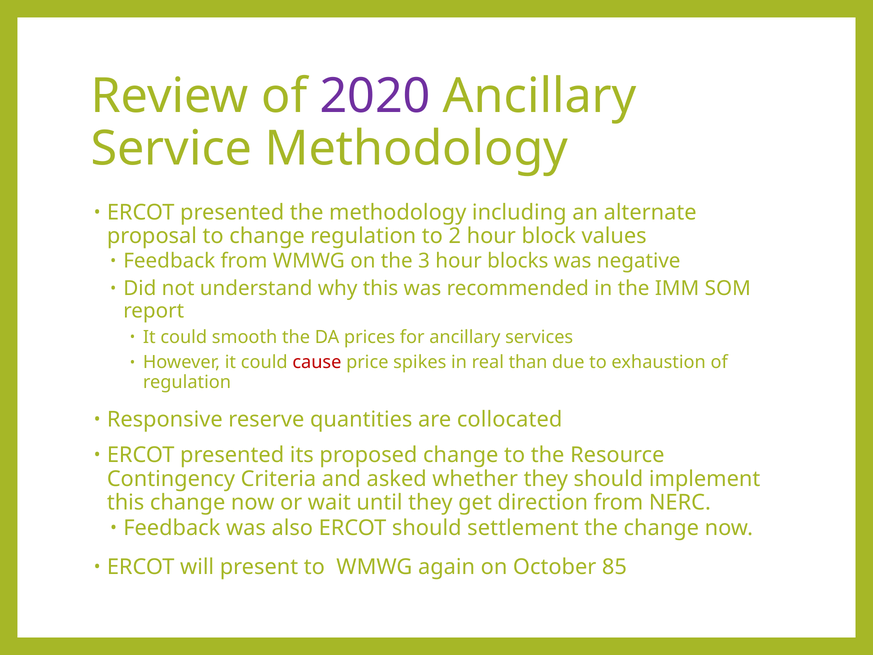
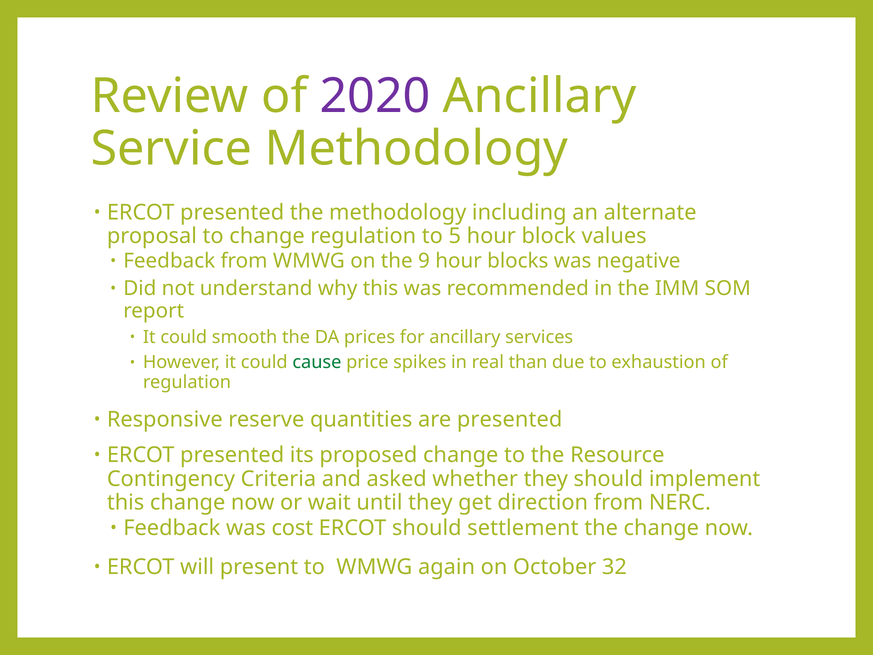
2: 2 -> 5
3: 3 -> 9
cause colour: red -> green
are collocated: collocated -> presented
also: also -> cost
85: 85 -> 32
